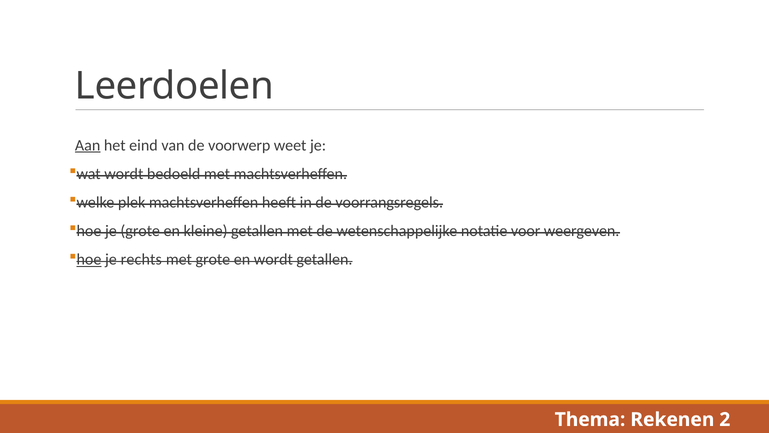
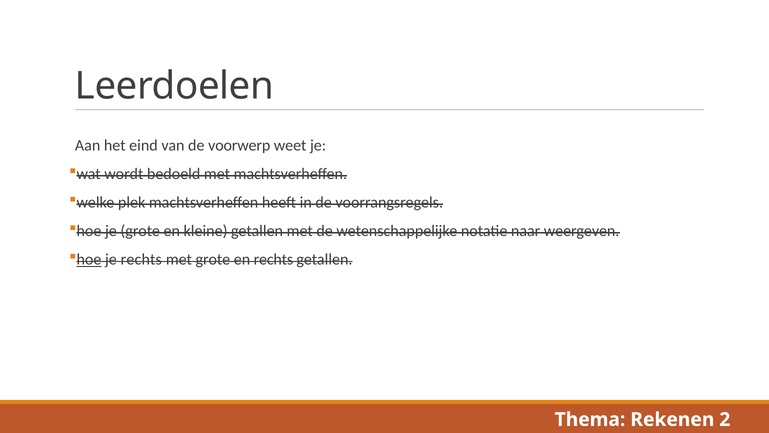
Aan underline: present -> none
voor: voor -> naar
en wordt: wordt -> rechts
